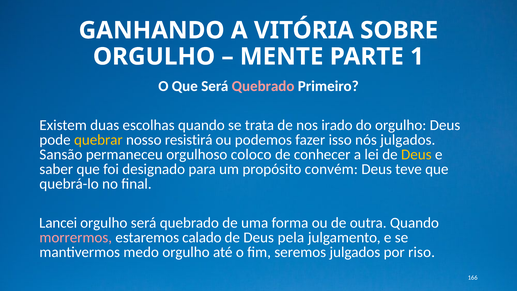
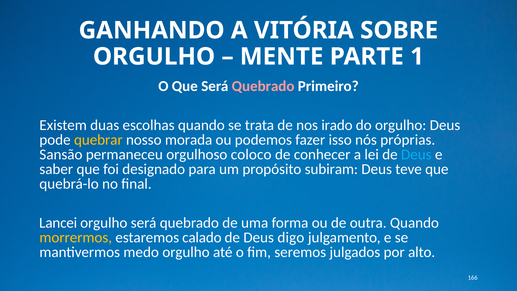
resistirá: resistirá -> morada
nós julgados: julgados -> próprias
Deus at (416, 154) colour: yellow -> light blue
convém: convém -> subiram
morrermos colour: pink -> yellow
pela: pela -> digo
riso: riso -> alto
